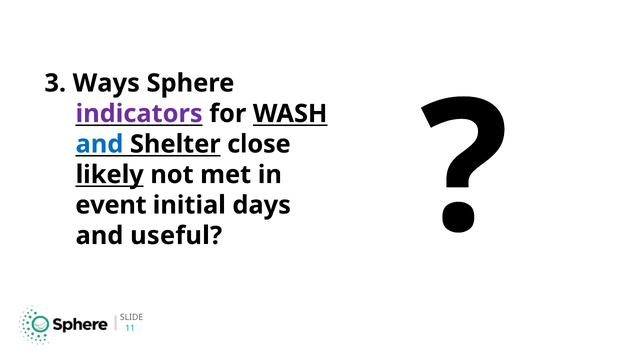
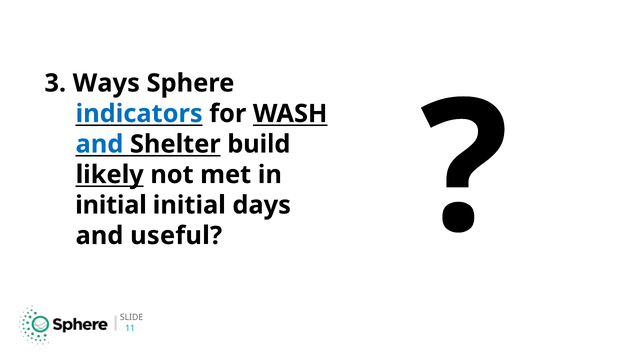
indicators colour: purple -> blue
close: close -> build
event at (111, 205): event -> initial
